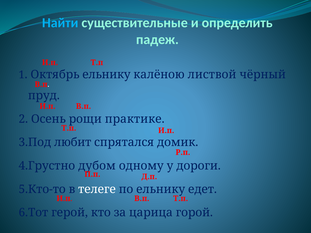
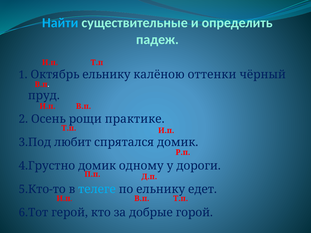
листвой: листвой -> оттенки
4.Грустно дубом: дубом -> домик
телеге colour: white -> light blue
царица: царица -> добрые
